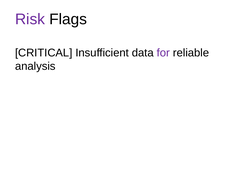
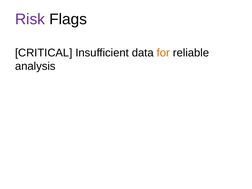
for colour: purple -> orange
